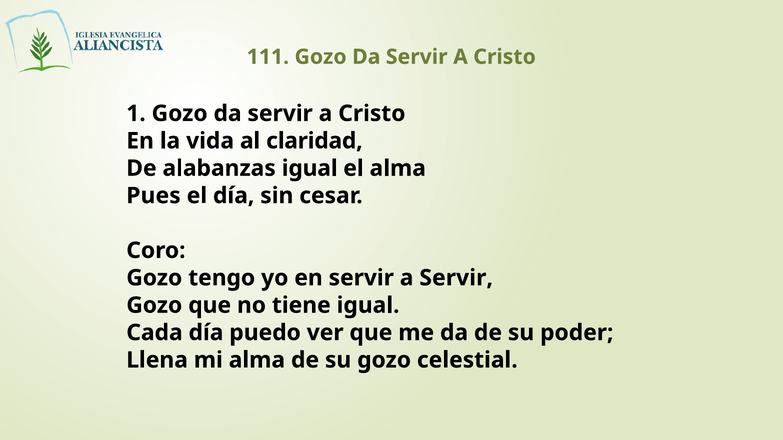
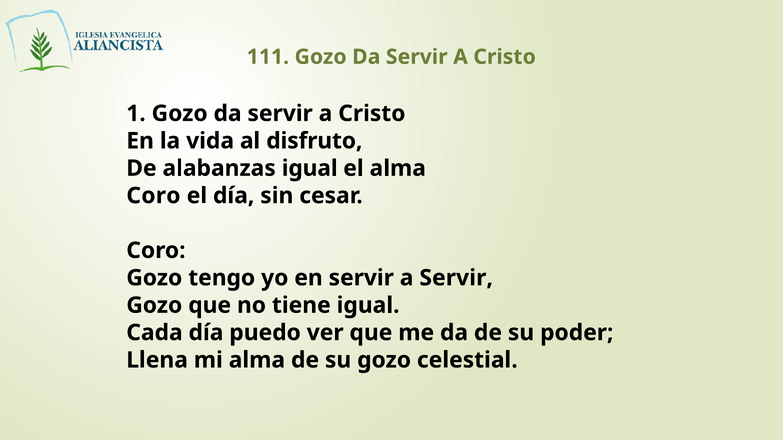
claridad: claridad -> disfruto
Pues at (154, 196): Pues -> Coro
